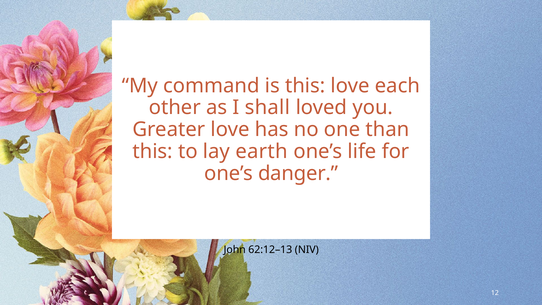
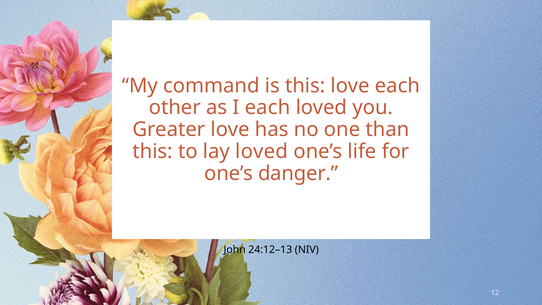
I shall: shall -> each
lay earth: earth -> loved
62:12–13: 62:12–13 -> 24:12–13
